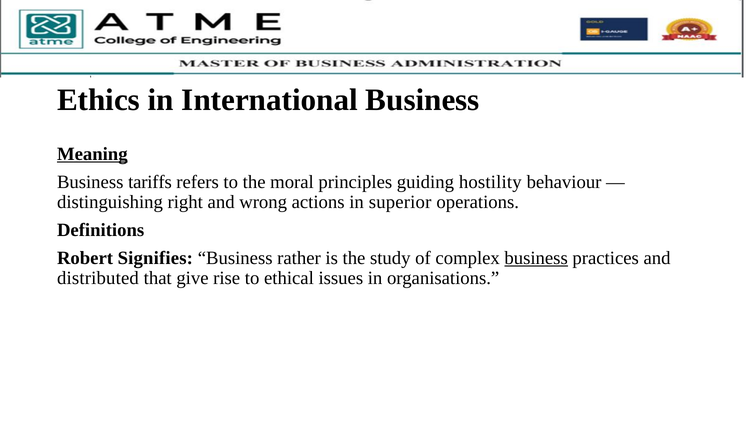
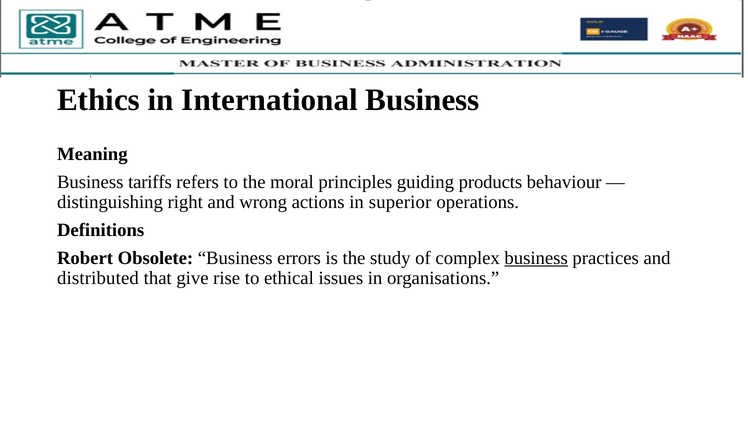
Meaning underline: present -> none
hostility: hostility -> products
Signifies: Signifies -> Obsolete
rather: rather -> errors
